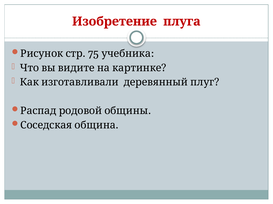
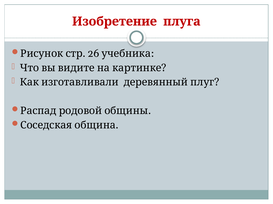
75: 75 -> 26
